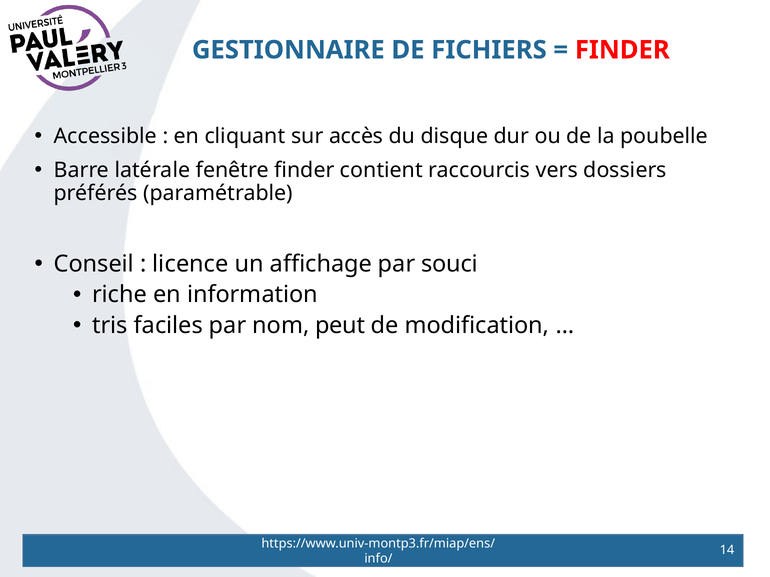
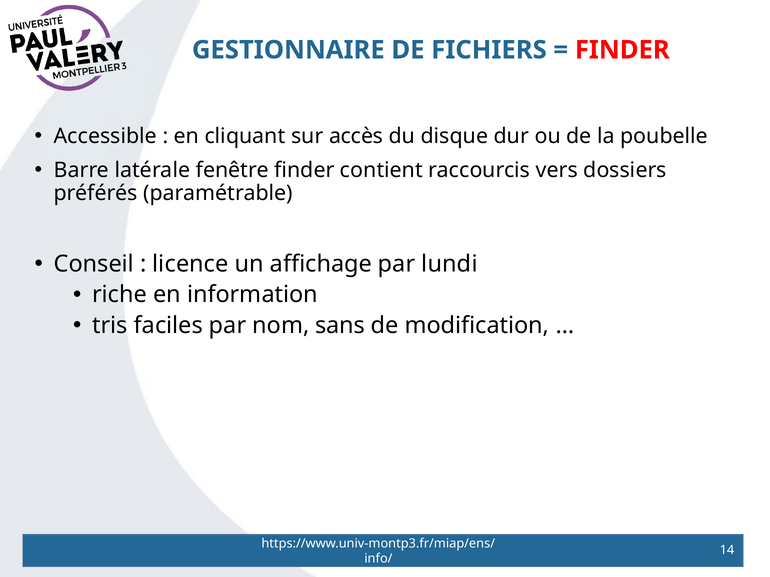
souci: souci -> lundi
peut: peut -> sans
